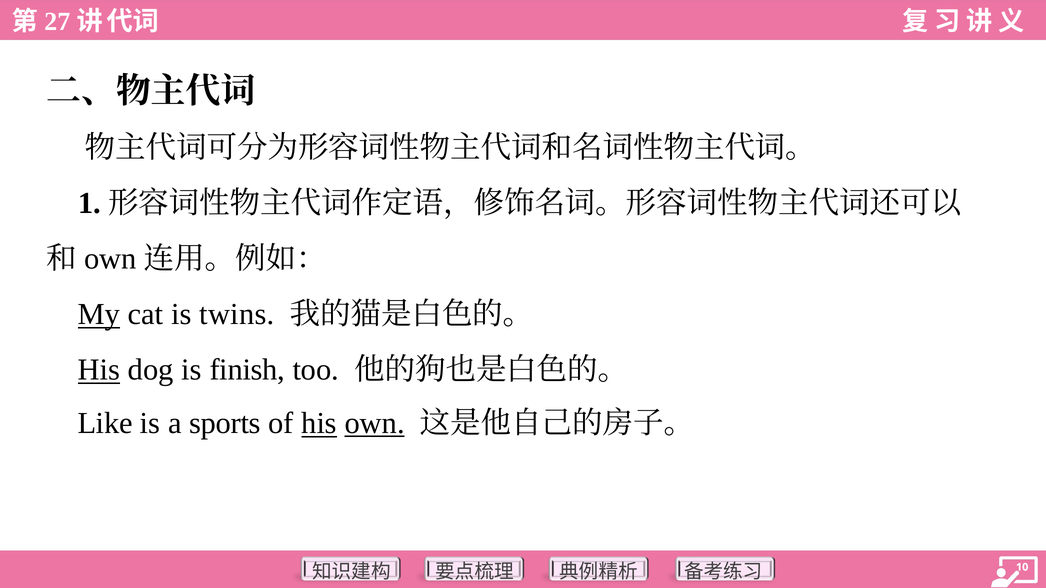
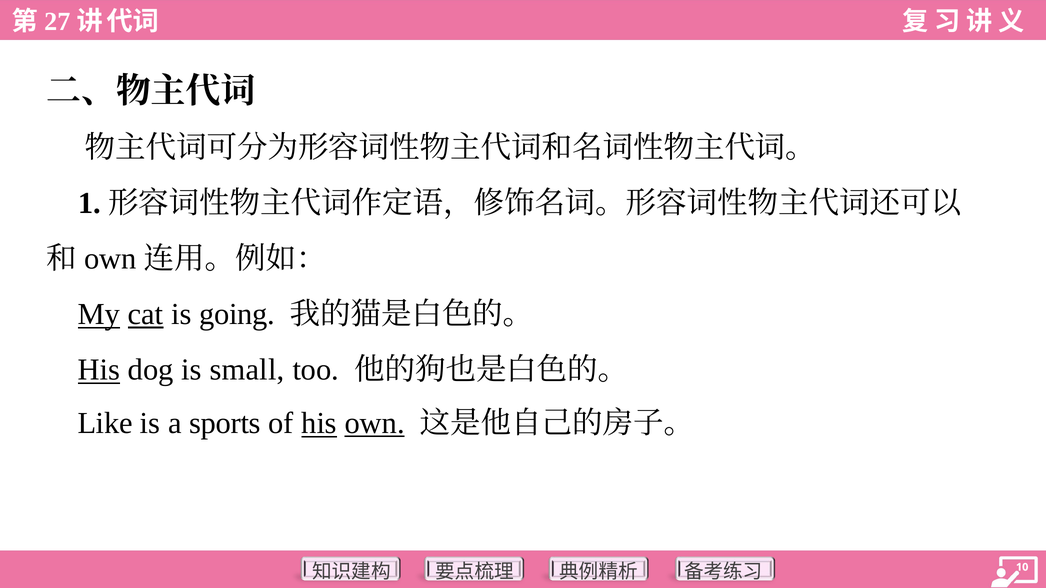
cat underline: none -> present
twins: twins -> going
finish: finish -> small
